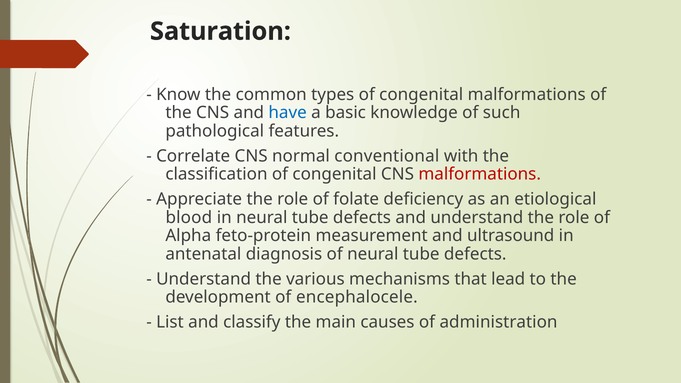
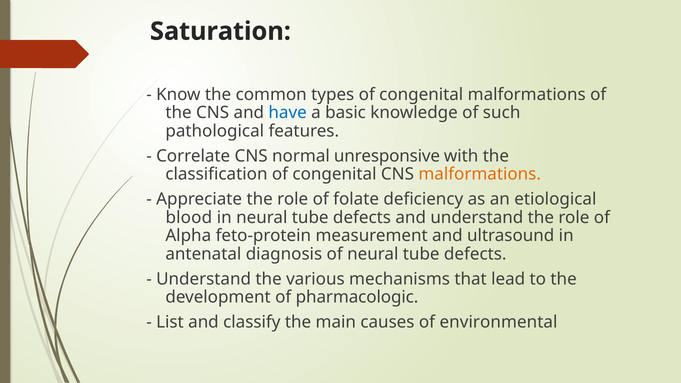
conventional: conventional -> unresponsive
malformations at (480, 174) colour: red -> orange
encephalocele: encephalocele -> pharmacologic
administration: administration -> environmental
